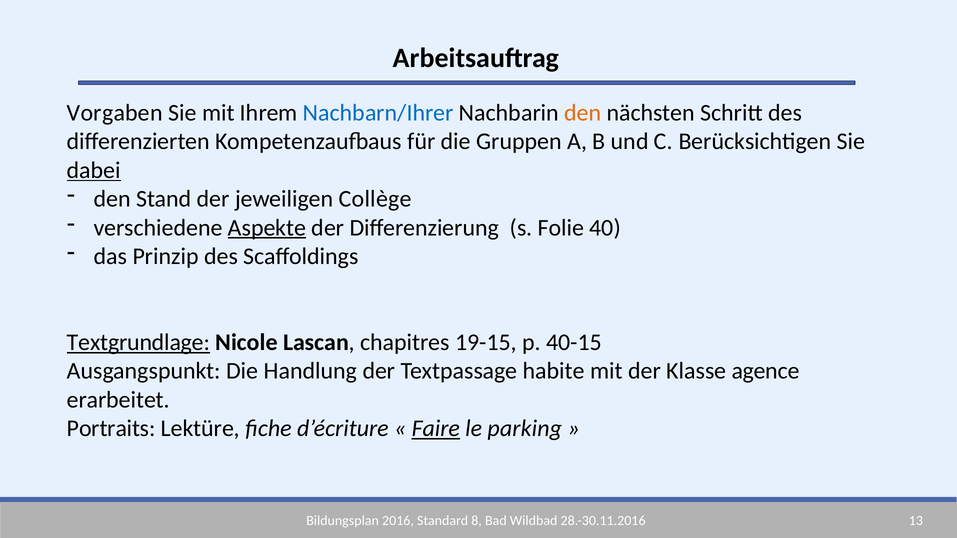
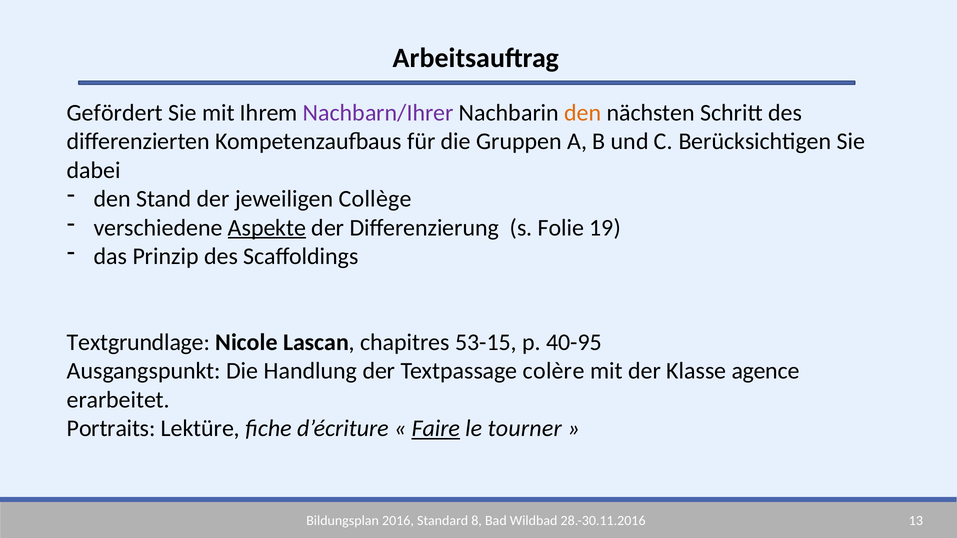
Vorgaben: Vorgaben -> Gefördert
Nachbarn/Ihrer colour: blue -> purple
dabei underline: present -> none
40: 40 -> 19
Textgrundlage underline: present -> none
19-15: 19-15 -> 53-15
40-15: 40-15 -> 40-95
habite: habite -> colère
parking: parking -> tourner
